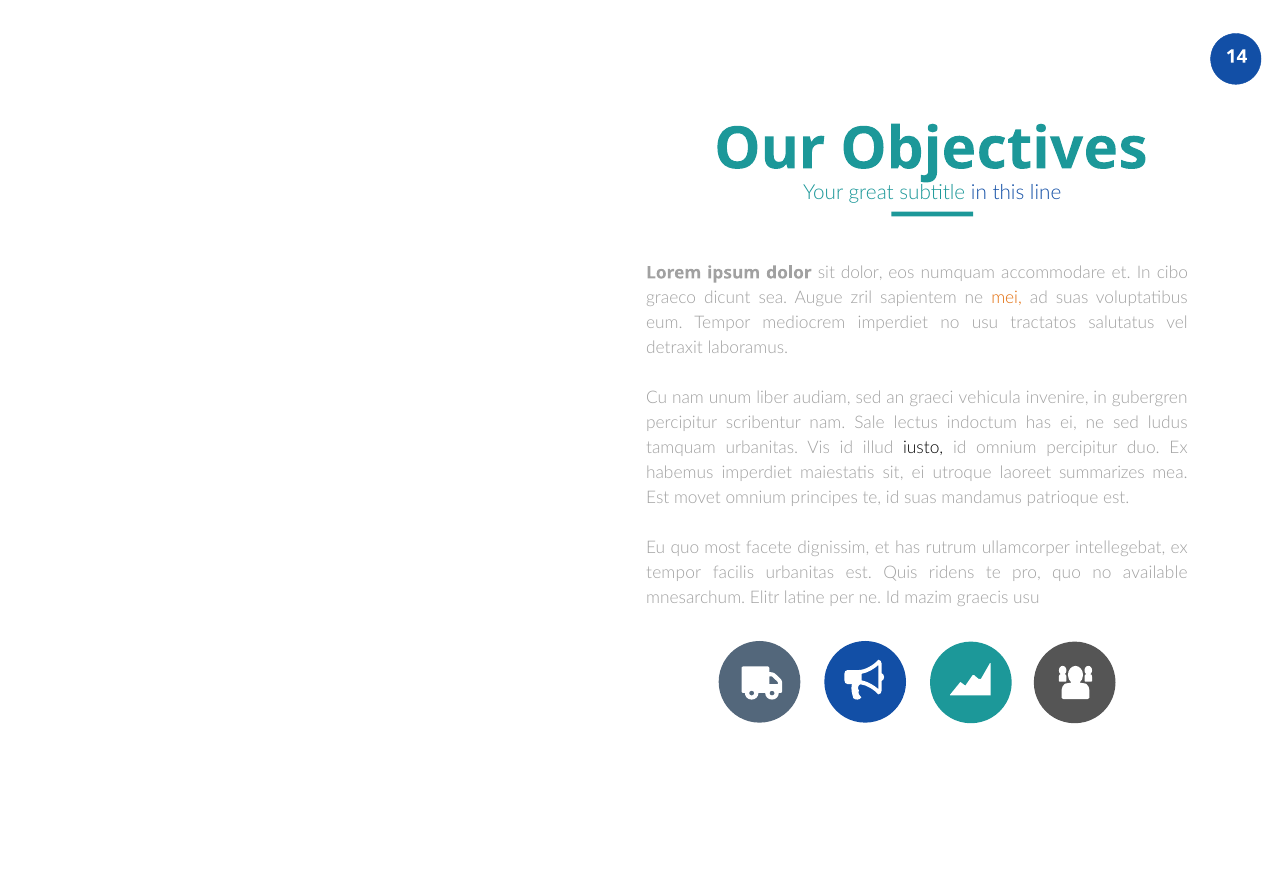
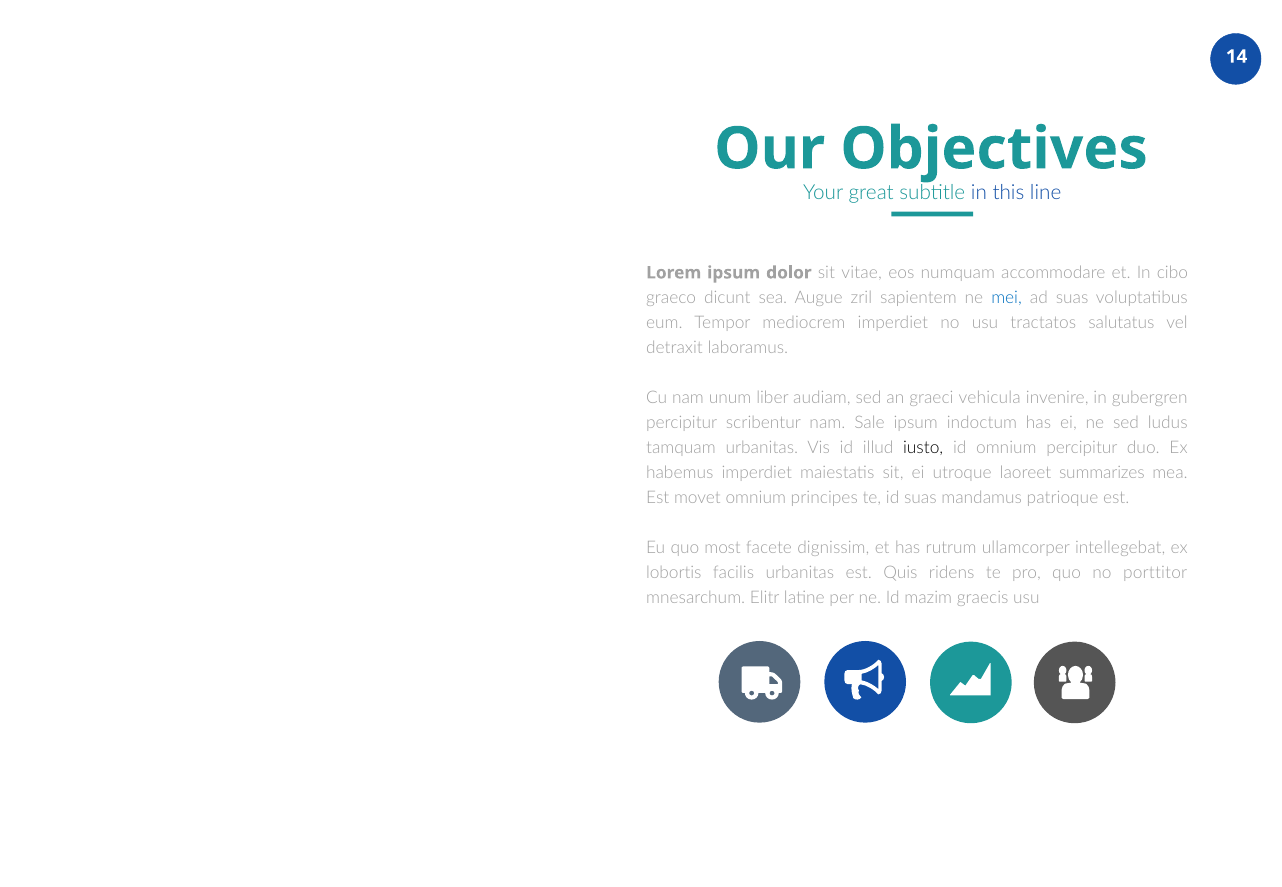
sit dolor: dolor -> vitae
mei colour: orange -> blue
Sale lectus: lectus -> ipsum
tempor at (674, 573): tempor -> lobortis
available: available -> porttitor
